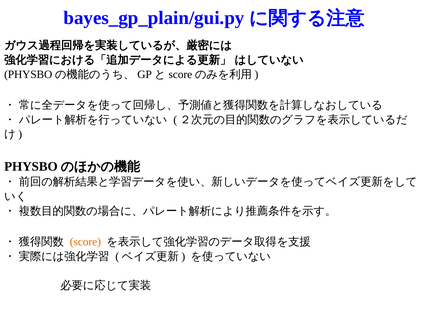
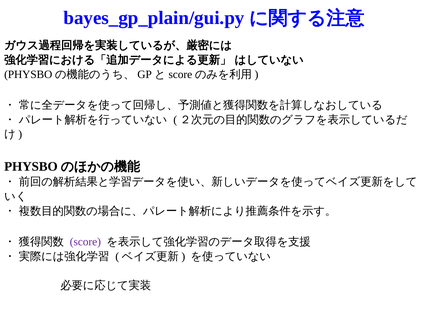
score colour: orange -> purple
